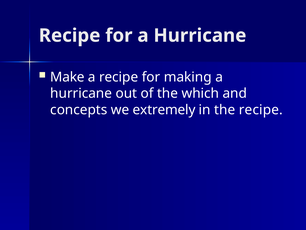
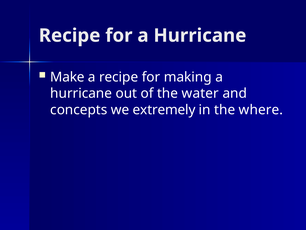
which: which -> water
the recipe: recipe -> where
